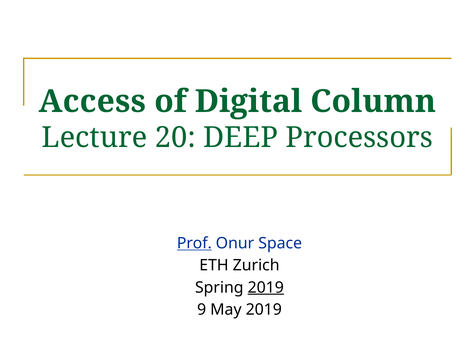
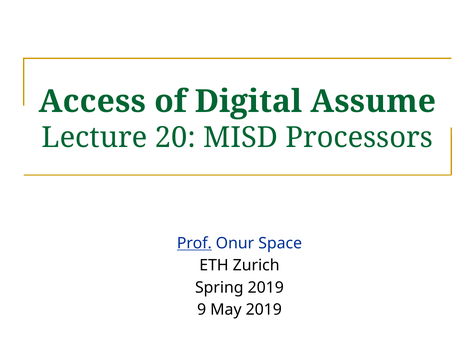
Column: Column -> Assume
DEEP: DEEP -> MISD
2019 at (266, 288) underline: present -> none
